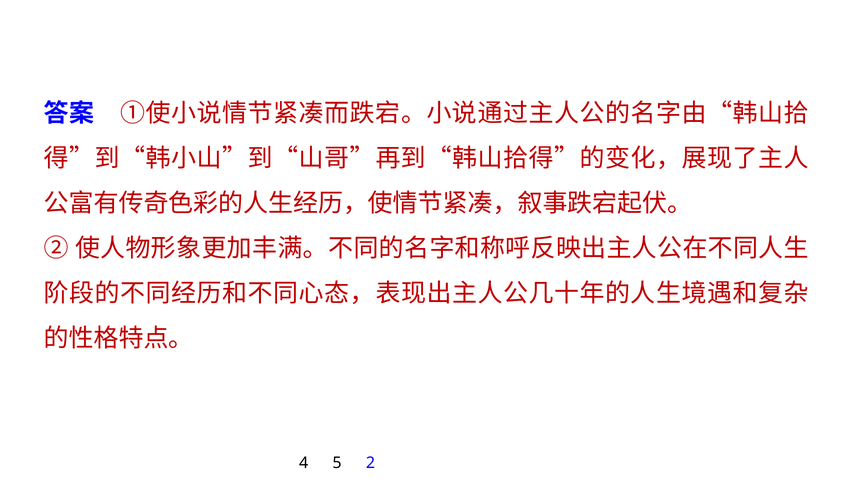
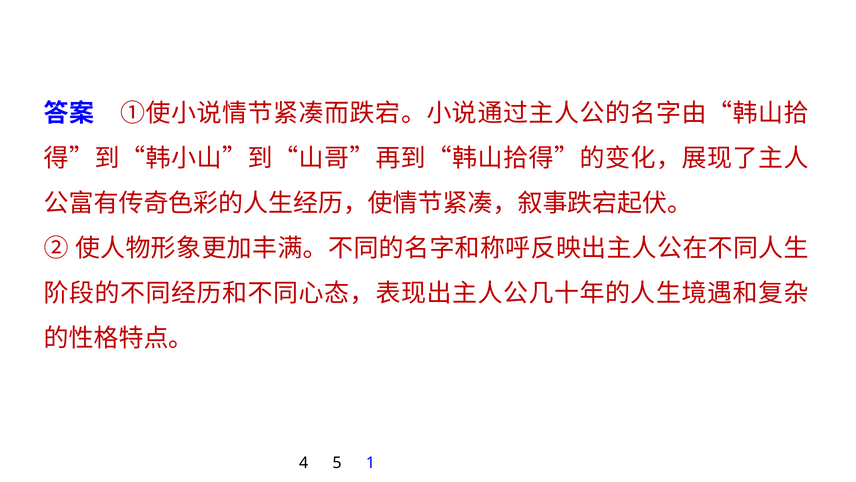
2: 2 -> 1
